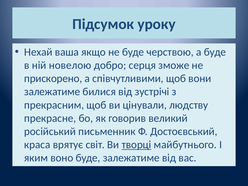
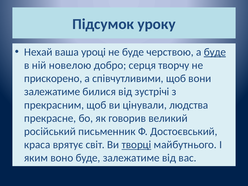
якщо: якщо -> уроці
буде at (215, 52) underline: none -> present
зможе: зможе -> творчу
людству: людству -> людства
